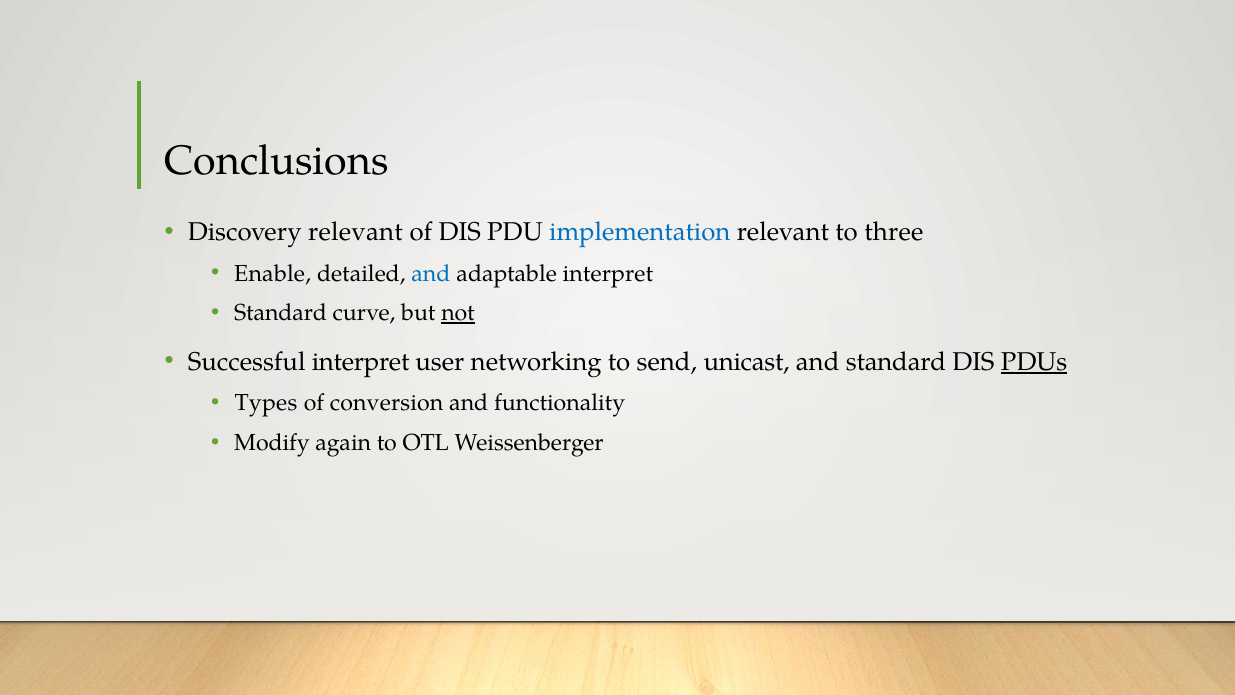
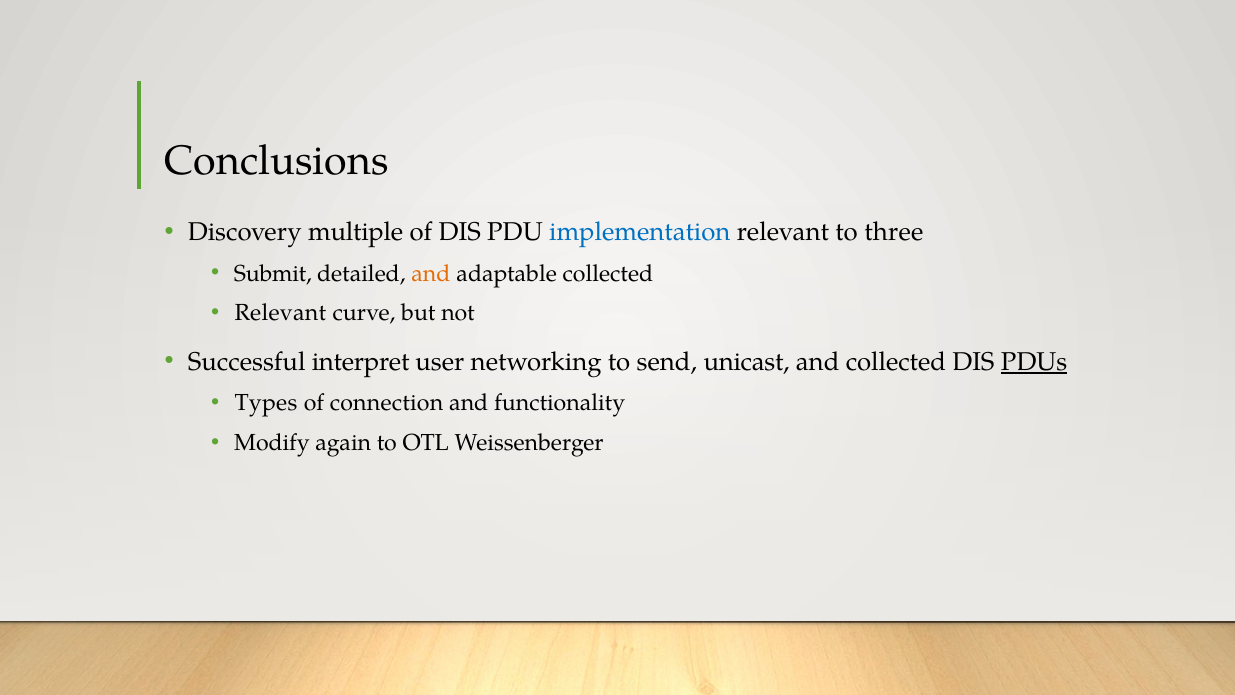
Discovery relevant: relevant -> multiple
Enable: Enable -> Submit
and at (431, 273) colour: blue -> orange
adaptable interpret: interpret -> collected
Standard at (281, 313): Standard -> Relevant
not underline: present -> none
and standard: standard -> collected
conversion: conversion -> connection
